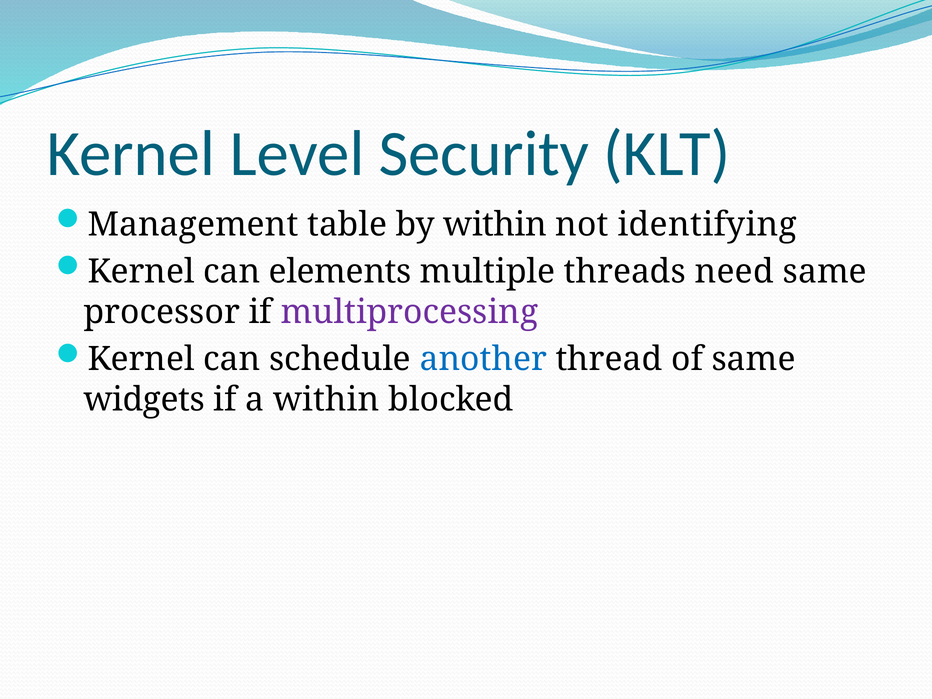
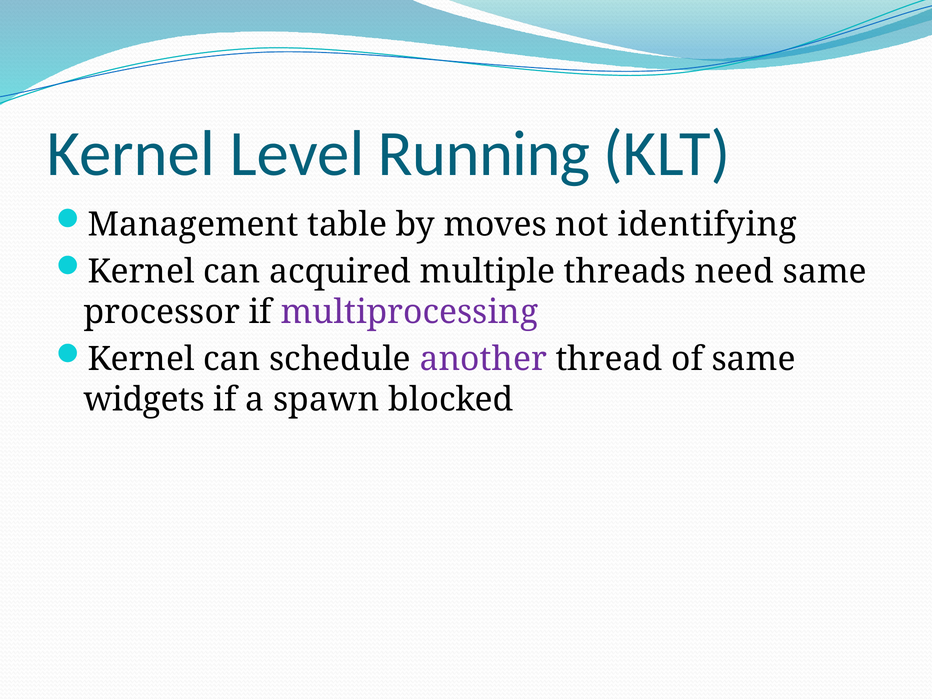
Security: Security -> Running
by within: within -> moves
elements: elements -> acquired
another colour: blue -> purple
a within: within -> spawn
